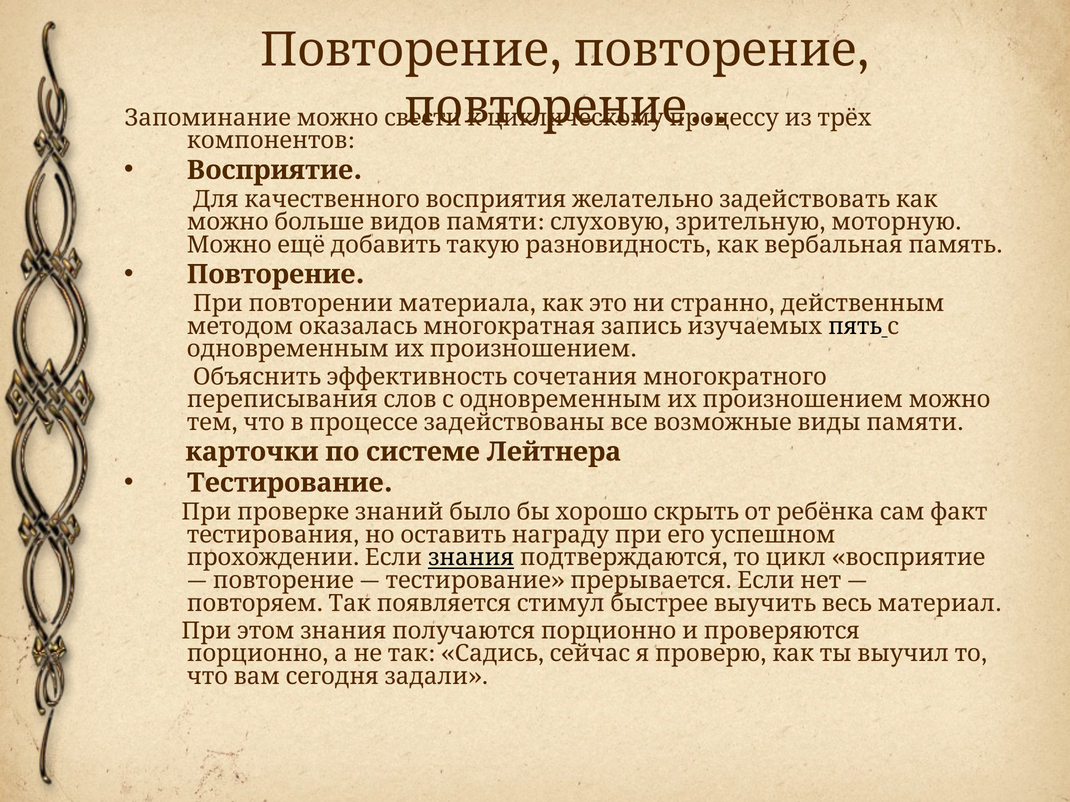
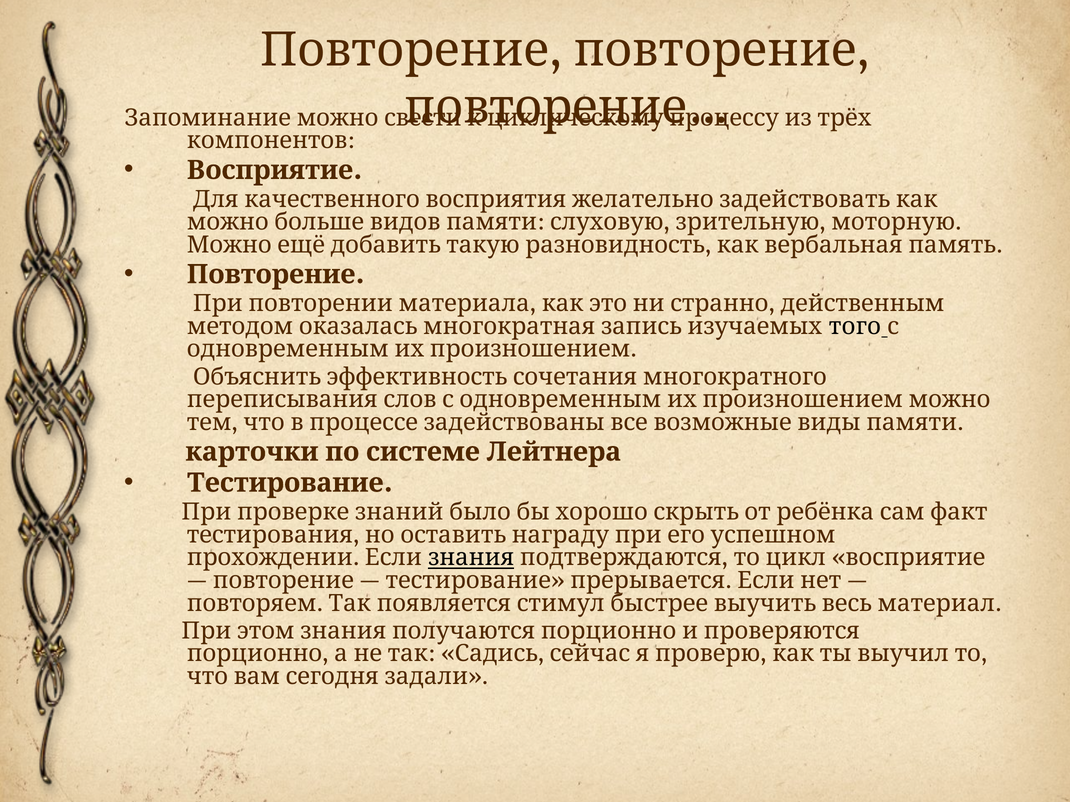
пять: пять -> того
